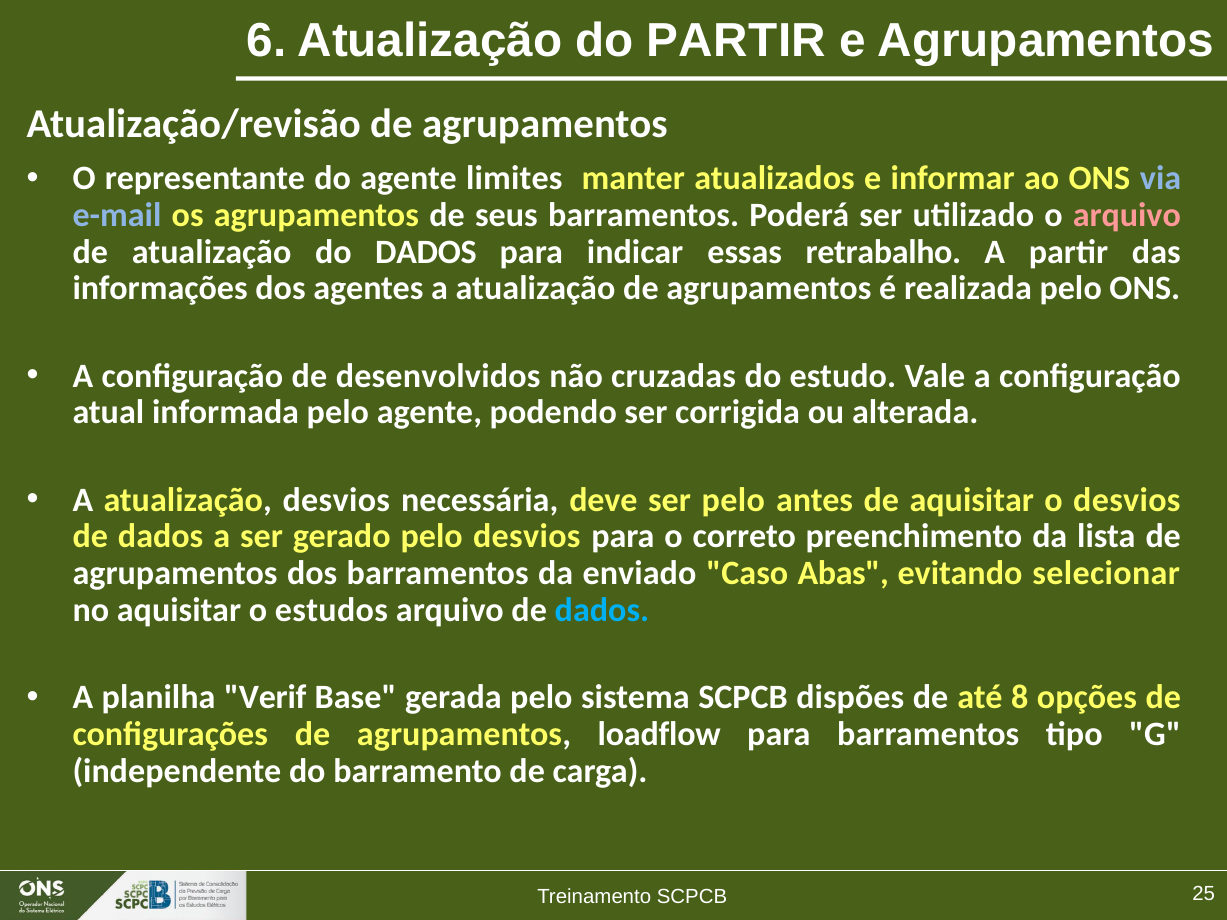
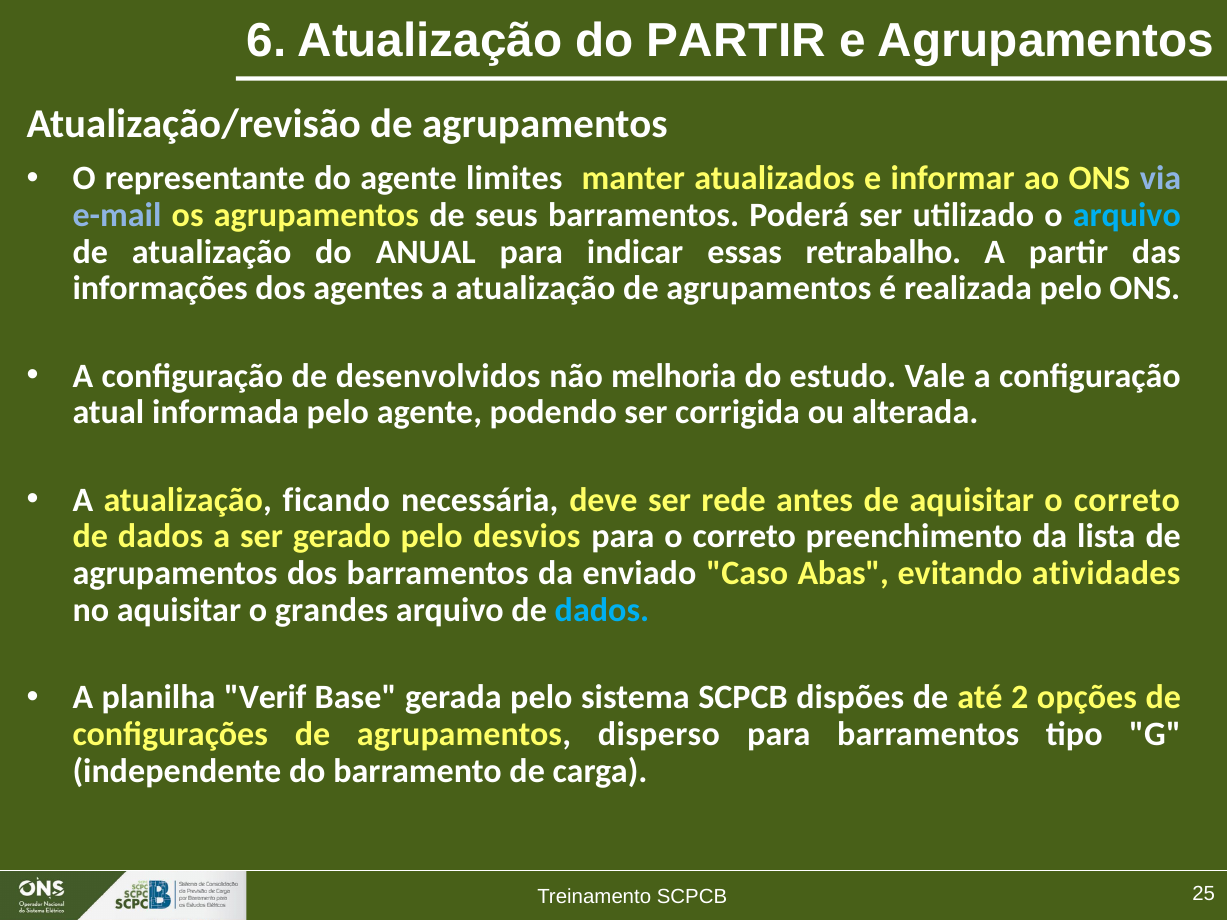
arquivo at (1127, 215) colour: pink -> light blue
do DADOS: DADOS -> ANUAL
cruzadas: cruzadas -> melhoria
atualização desvios: desvios -> ficando
ser pelo: pelo -> rede
aquisitar o desvios: desvios -> correto
selecionar: selecionar -> atividades
estudos: estudos -> grandes
8: 8 -> 2
loadflow: loadflow -> disperso
